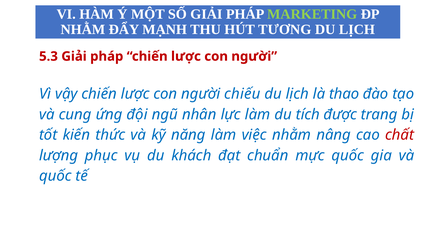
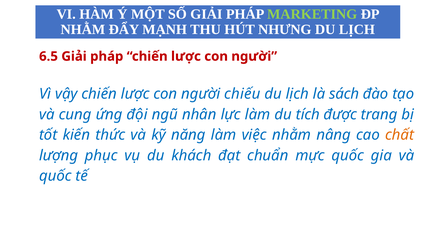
TƯƠNG: TƯƠNG -> NHƯNG
5.3: 5.3 -> 6.5
thao: thao -> sách
chất colour: red -> orange
